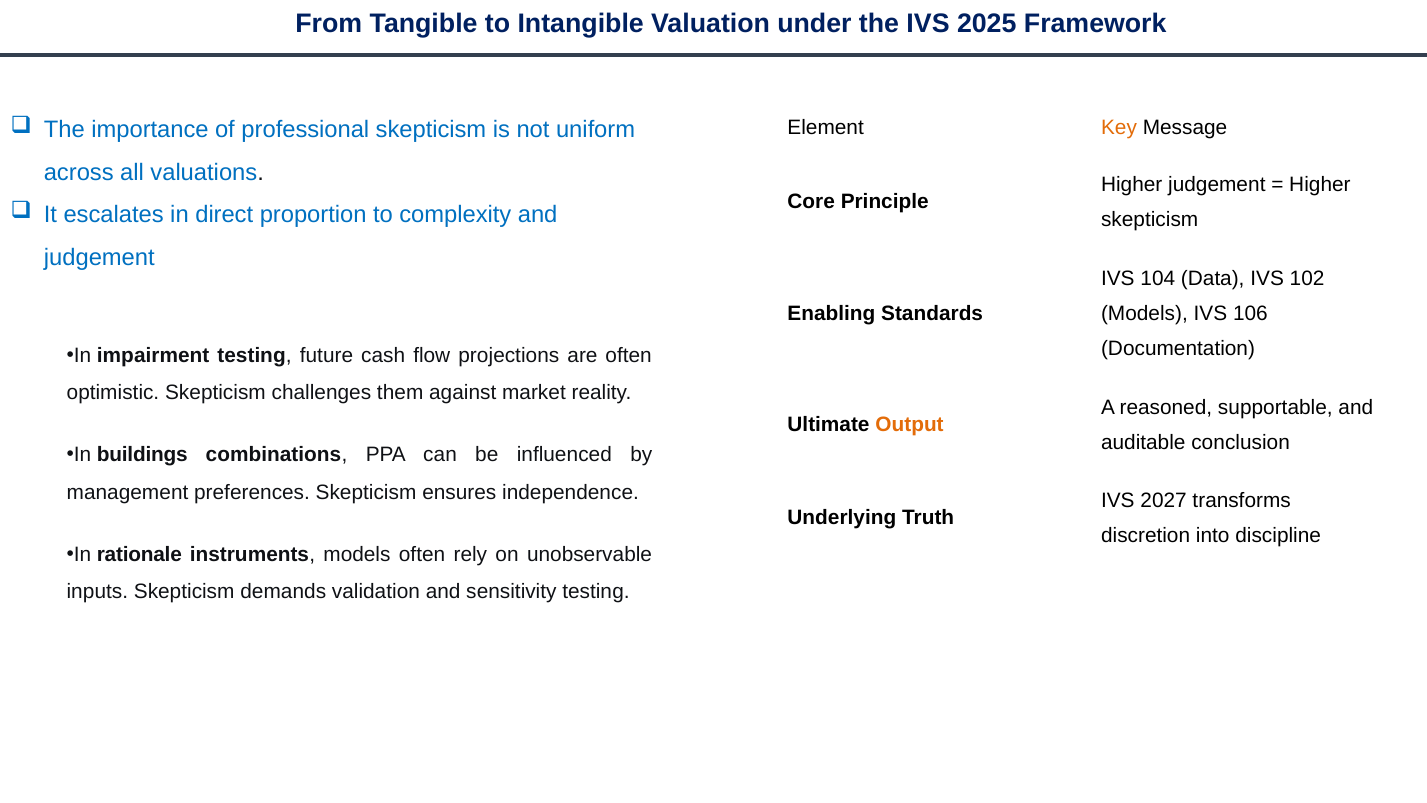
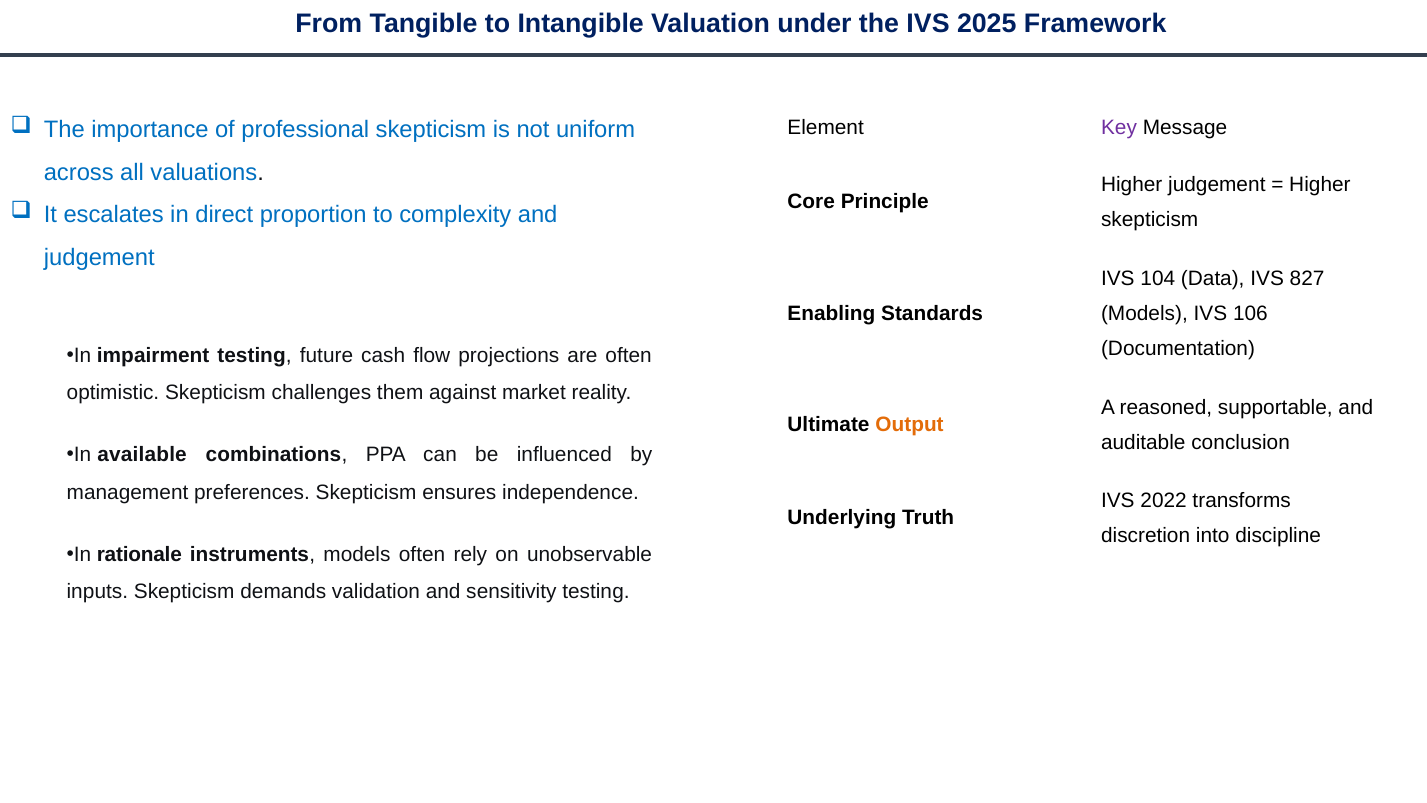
Key colour: orange -> purple
102: 102 -> 827
buildings: buildings -> available
2027: 2027 -> 2022
